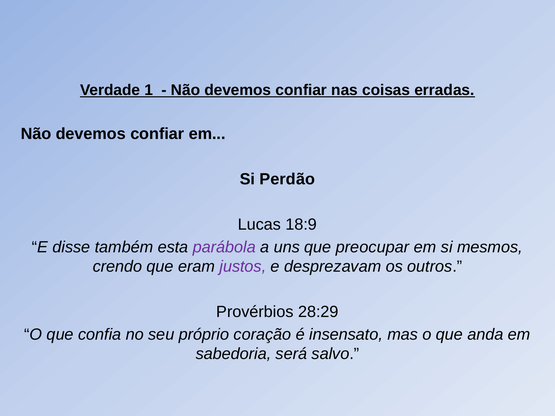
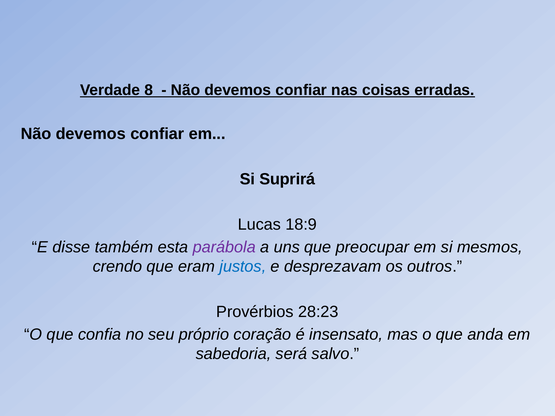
1: 1 -> 8
Perdão: Perdão -> Suprirá
justos colour: purple -> blue
28:29: 28:29 -> 28:23
